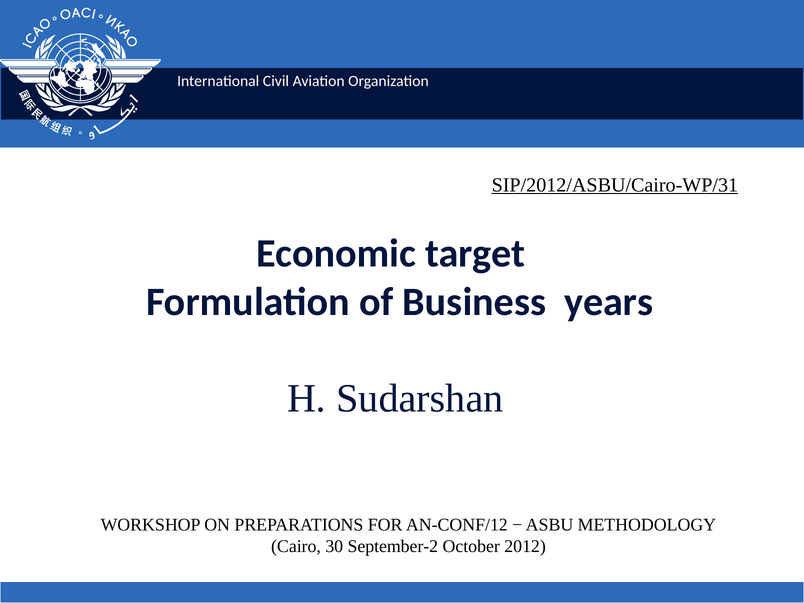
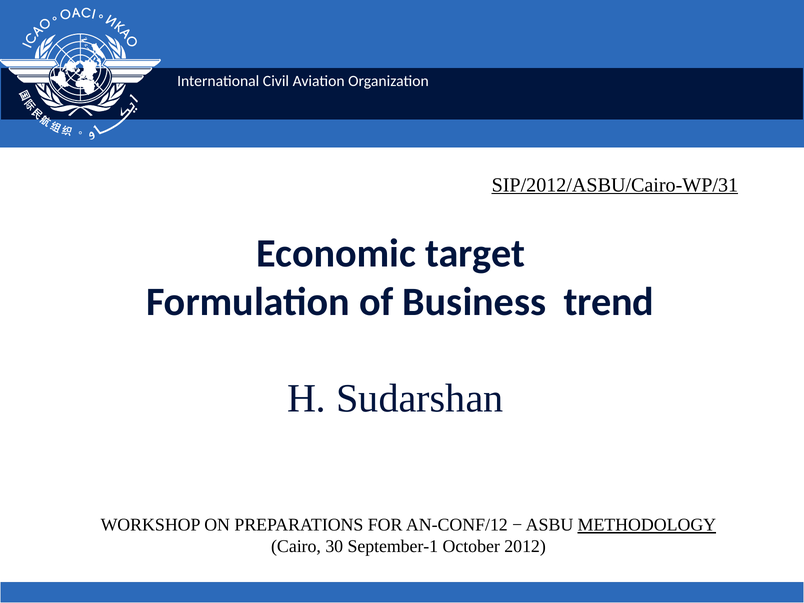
years: years -> trend
METHODOLOGY underline: none -> present
September-2: September-2 -> September-1
